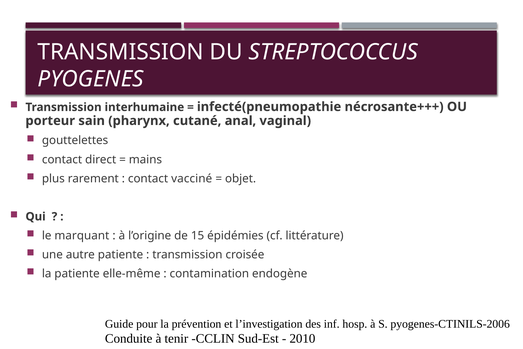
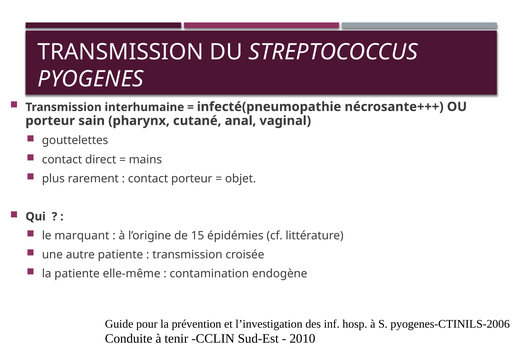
contact vacciné: vacciné -> porteur
